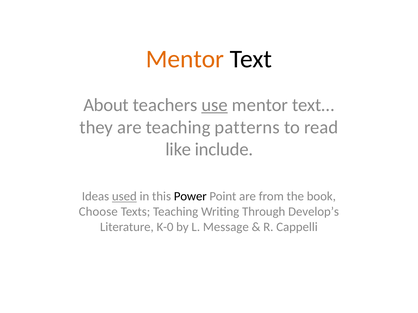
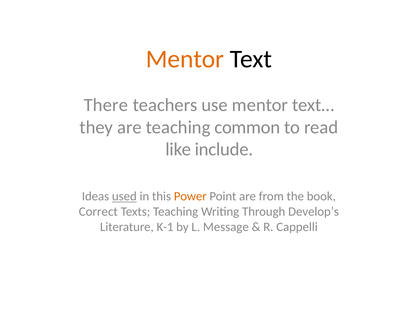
About: About -> There
use underline: present -> none
patterns: patterns -> common
Power colour: black -> orange
Choose: Choose -> Correct
K-0: K-0 -> K-1
